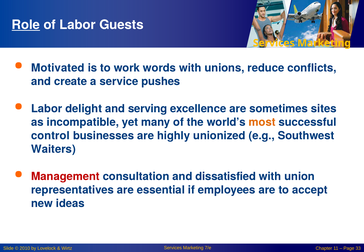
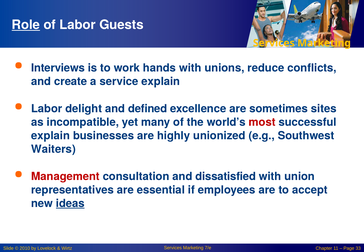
Motivated: Motivated -> Interviews
words: words -> hands
service pushes: pushes -> explain
serving: serving -> defined
most colour: orange -> red
control at (50, 136): control -> explain
ideas underline: none -> present
